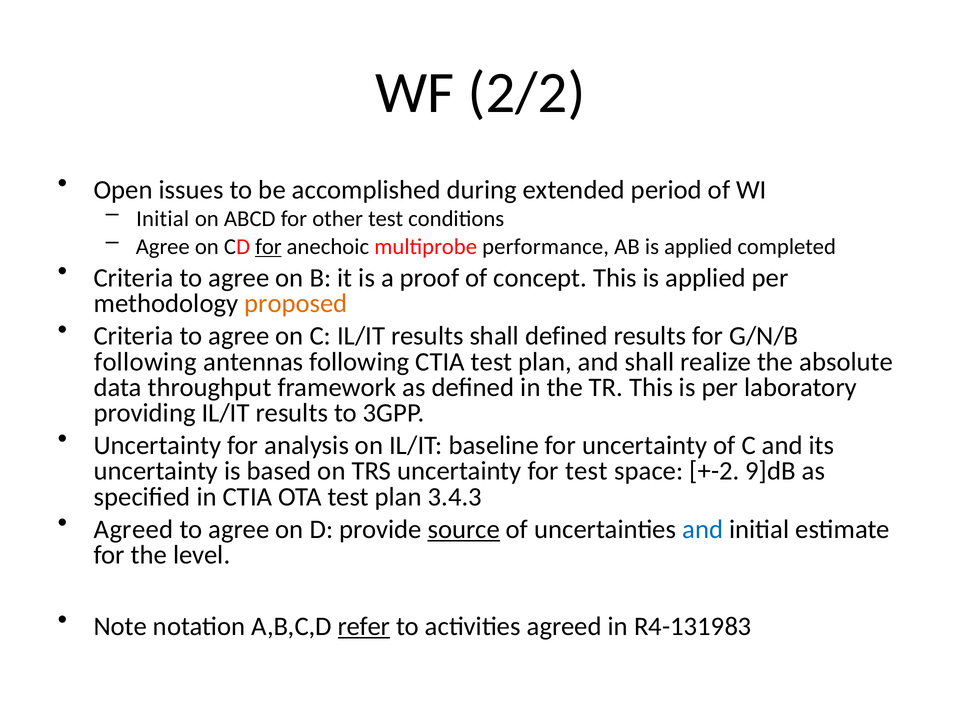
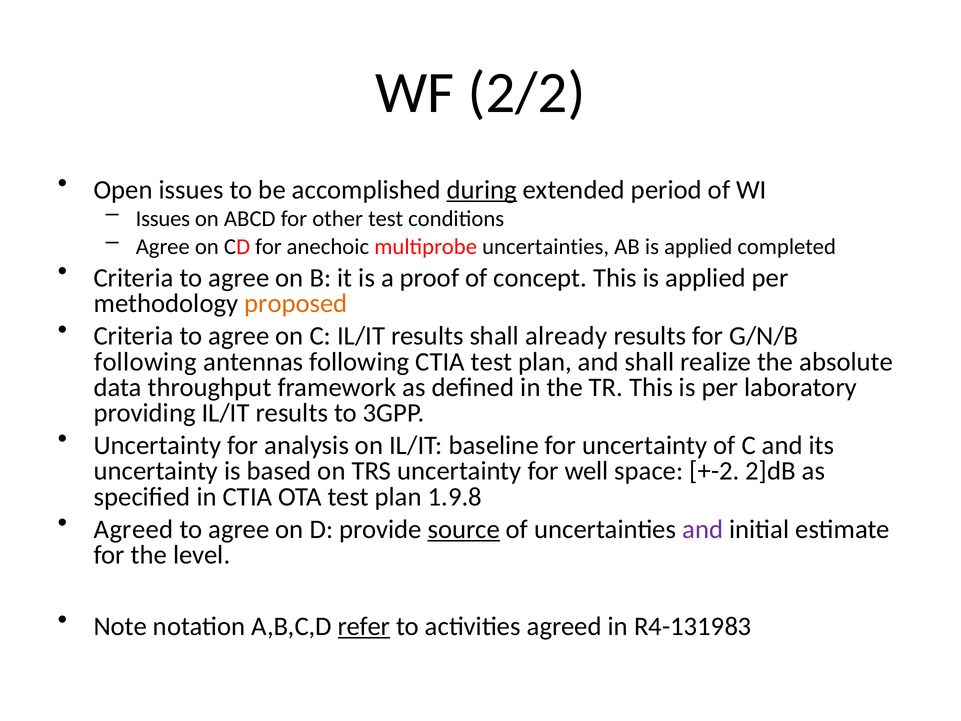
during underline: none -> present
Initial at (163, 219): Initial -> Issues
for at (268, 247) underline: present -> none
multiprobe performance: performance -> uncertainties
shall defined: defined -> already
for test: test -> well
9]dB: 9]dB -> 2]dB
3.4.3: 3.4.3 -> 1.9.8
and at (703, 529) colour: blue -> purple
